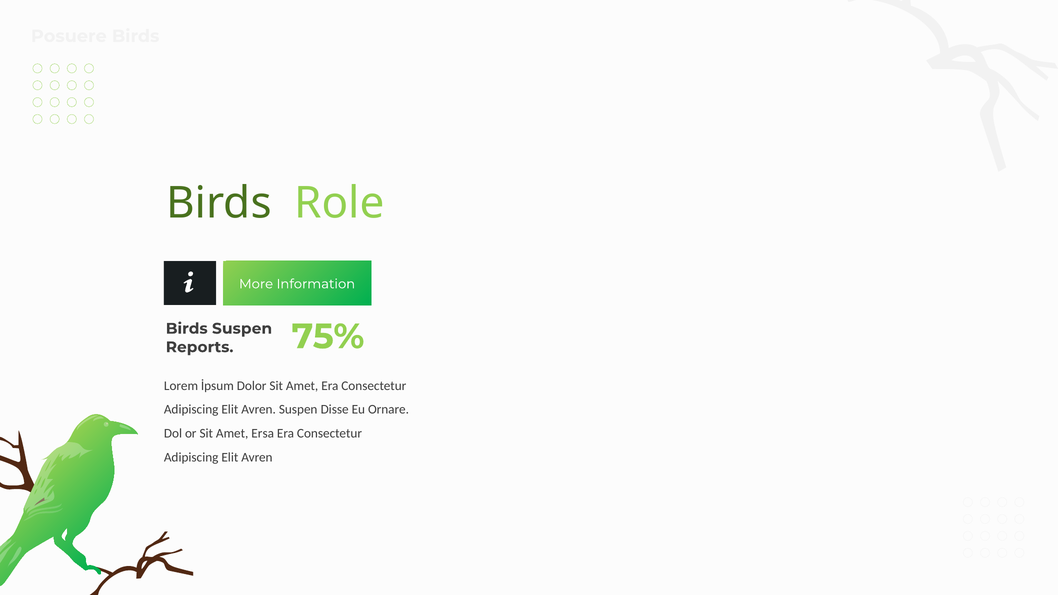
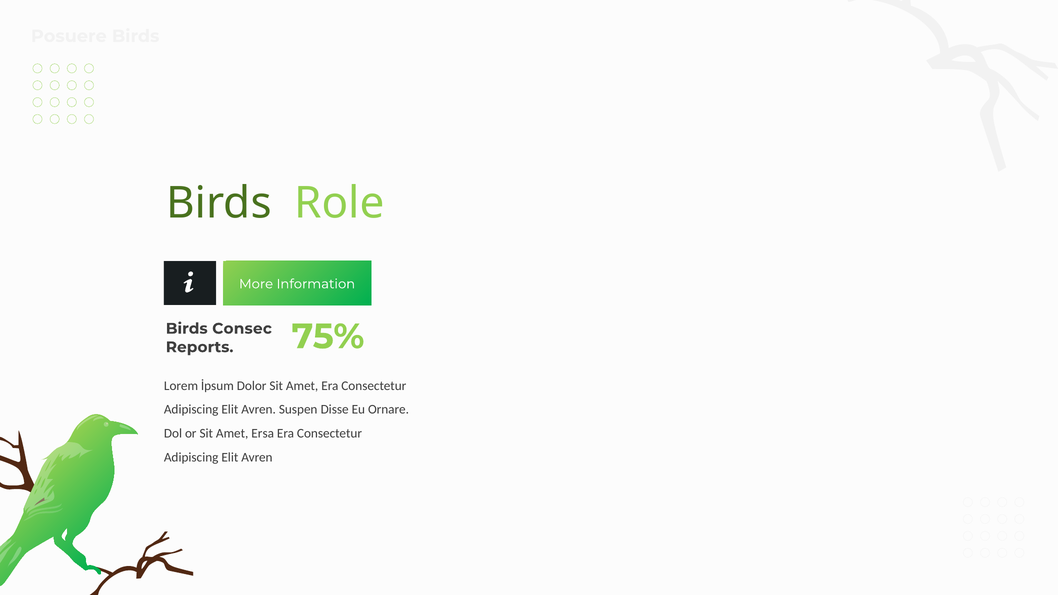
Birds Suspen: Suspen -> Consec
